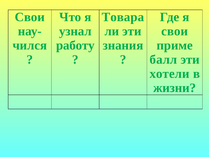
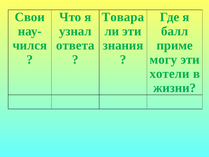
свои at (175, 31): свои -> балл
работу: работу -> ответа
балл: балл -> могу
